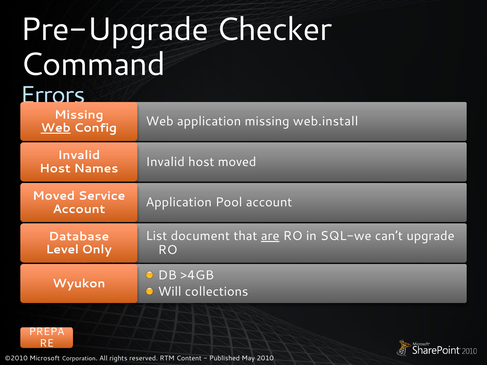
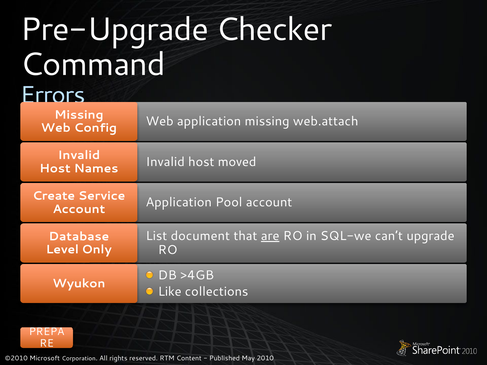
web.install: web.install -> web.attach
Web at (56, 128) underline: present -> none
Moved at (54, 196): Moved -> Create
Will: Will -> Like
